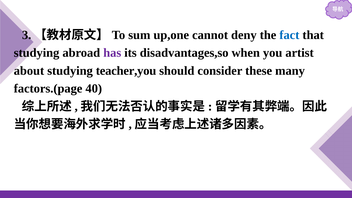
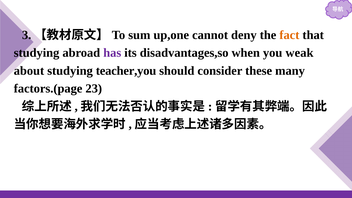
fact colour: blue -> orange
artist: artist -> weak
40: 40 -> 23
